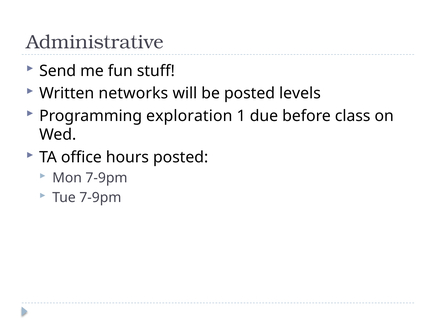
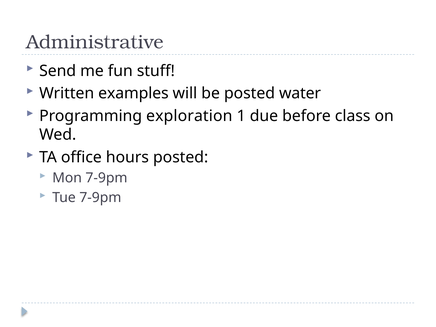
networks: networks -> examples
levels: levels -> water
